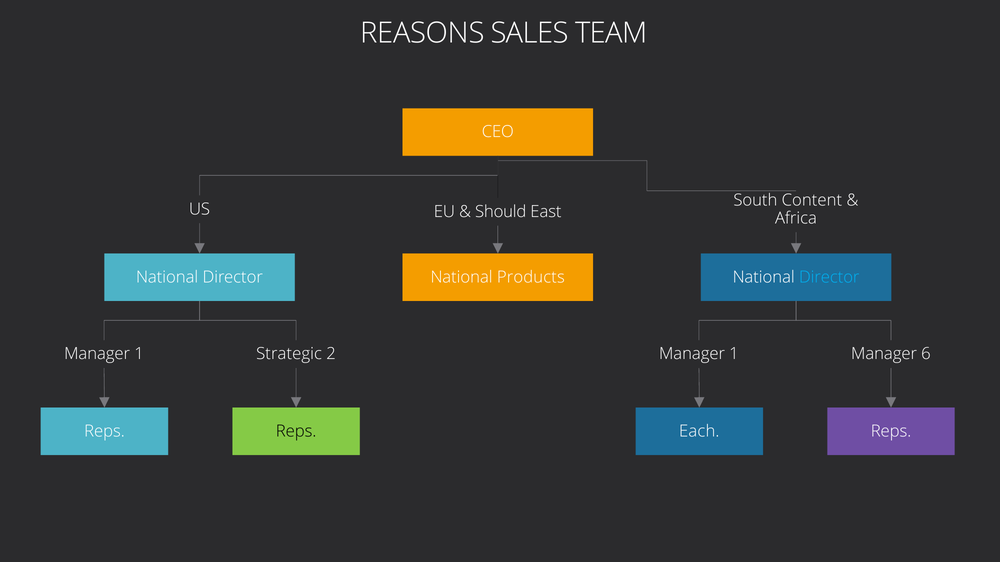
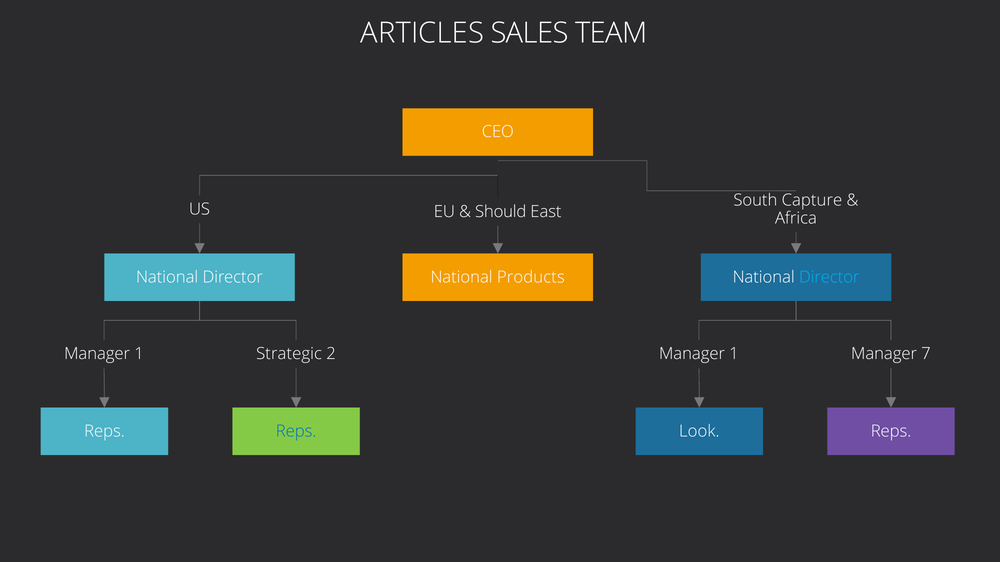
REASONS: REASONS -> ARTICLES
Content: Content -> Capture
6: 6 -> 7
Reps at (296, 432) colour: black -> blue
Each: Each -> Look
